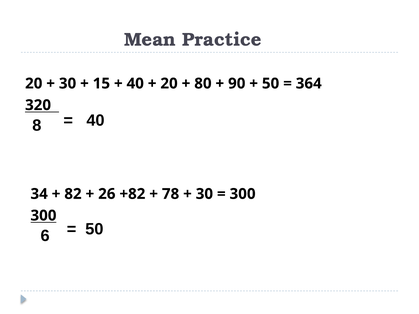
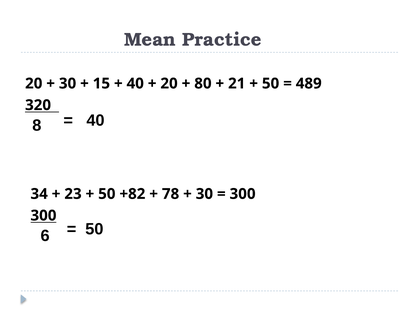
90: 90 -> 21
364: 364 -> 489
82: 82 -> 23
26 at (107, 194): 26 -> 50
